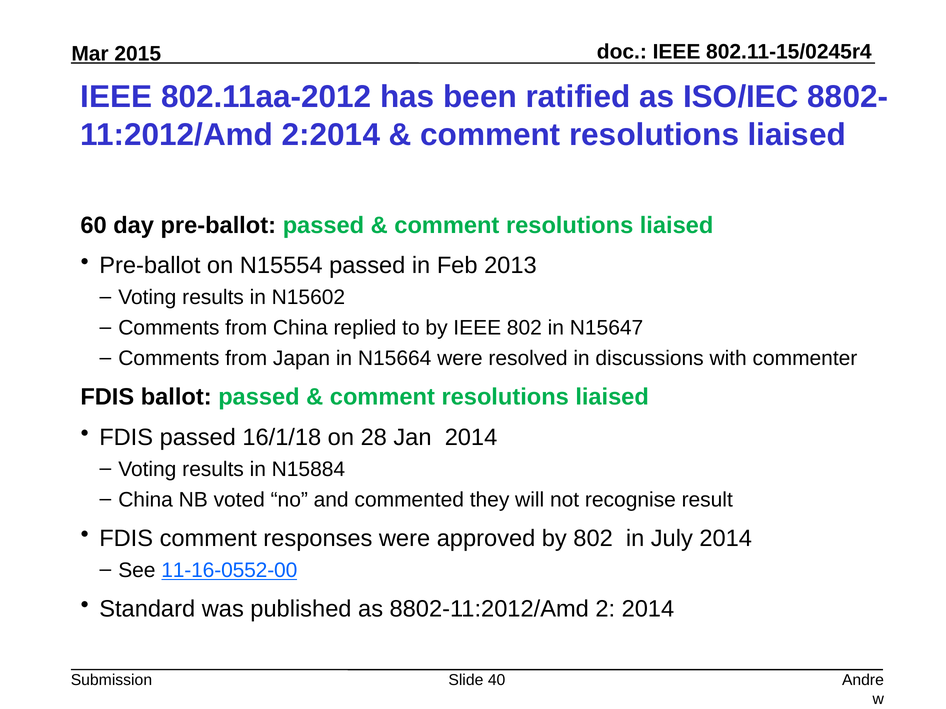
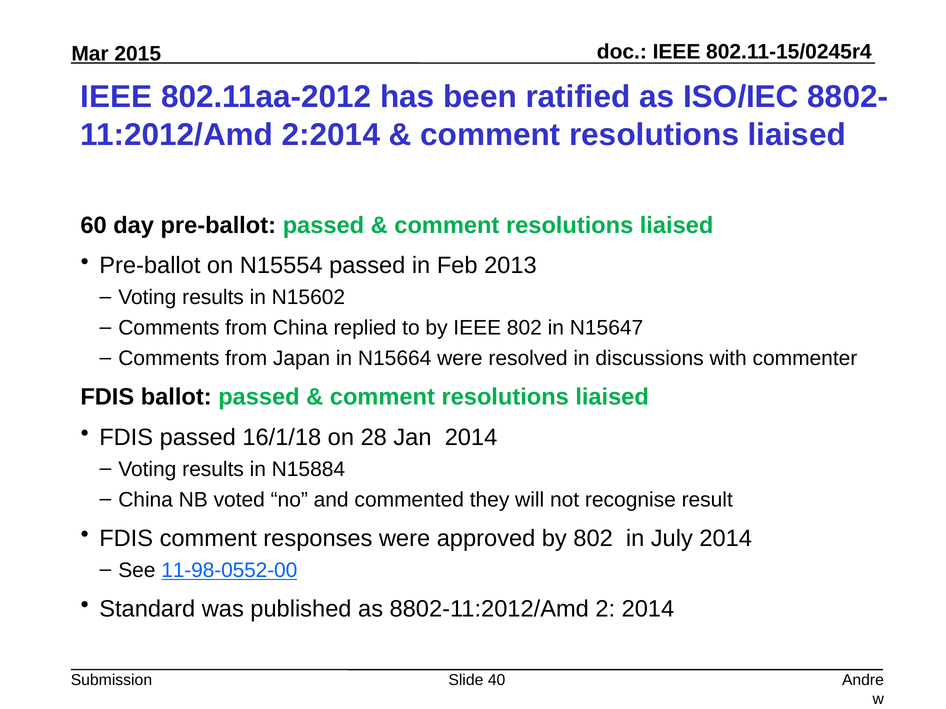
11-16-0552-00: 11-16-0552-00 -> 11-98-0552-00
